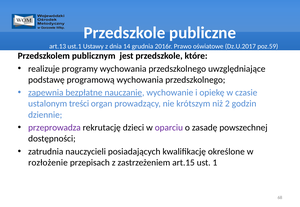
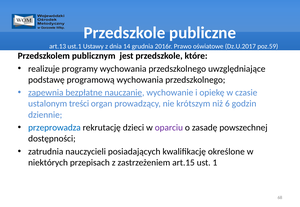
2: 2 -> 6
przeprowadza colour: purple -> blue
rozłożenie: rozłożenie -> niektórych
